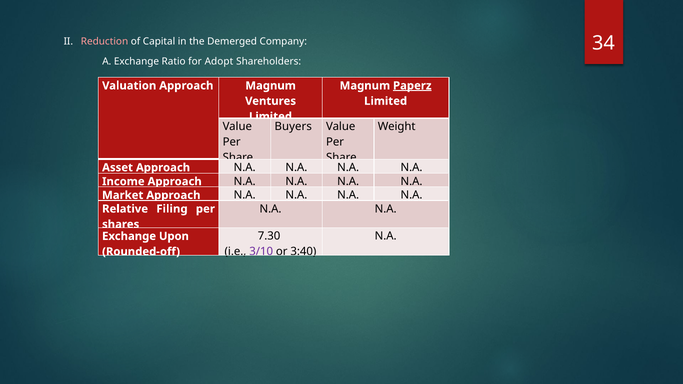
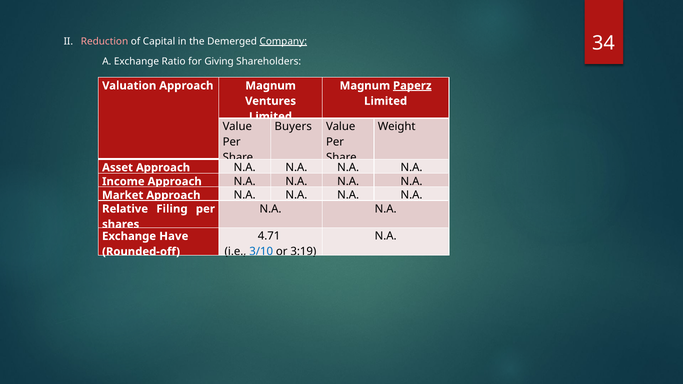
Company underline: none -> present
Adopt: Adopt -> Giving
7.30: 7.30 -> 4.71
Upon: Upon -> Have
3/10 colour: purple -> blue
3:40: 3:40 -> 3:19
